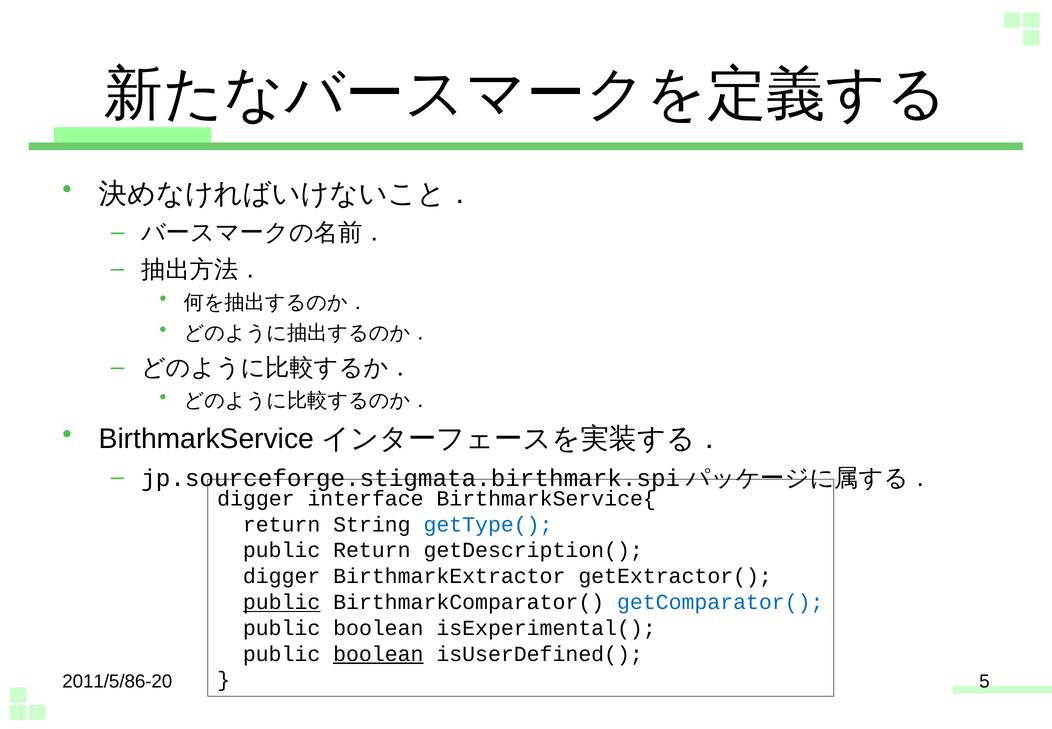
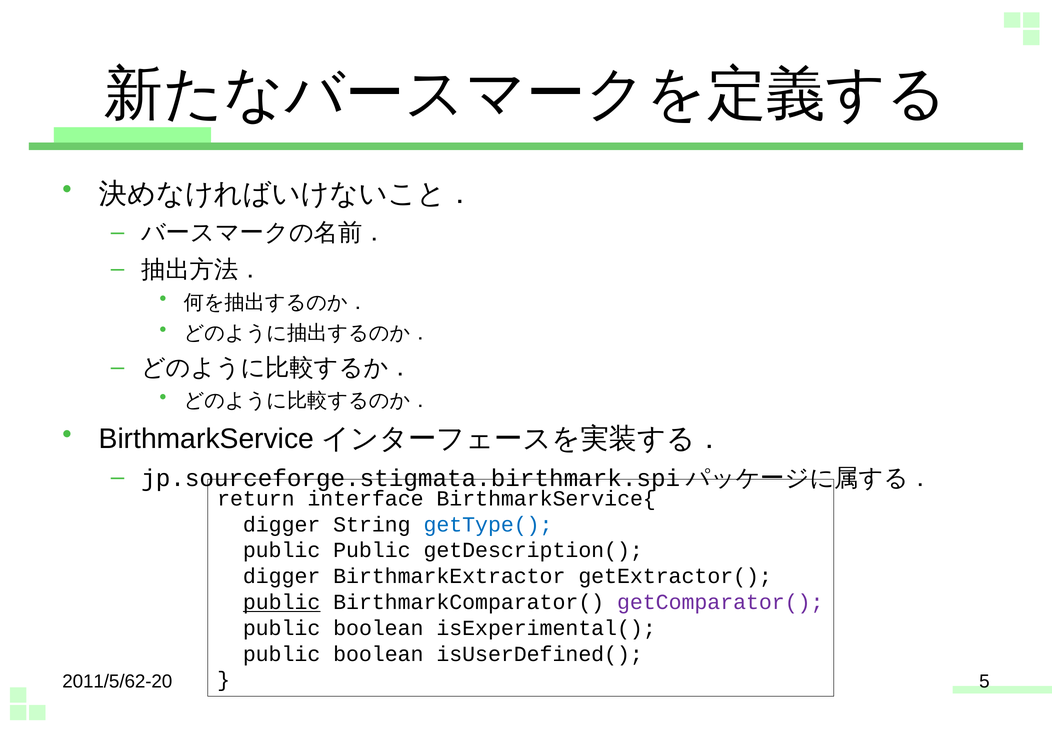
digger at (256, 498): digger -> return
return at (282, 524): return -> digger
public Return: Return -> Public
getComparator( colour: blue -> purple
boolean at (378, 653) underline: present -> none
2011/5/86-20: 2011/5/86-20 -> 2011/5/62-20
